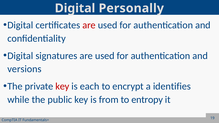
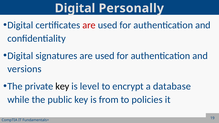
key at (62, 86) colour: red -> black
each: each -> level
identifies: identifies -> database
entropy: entropy -> policies
